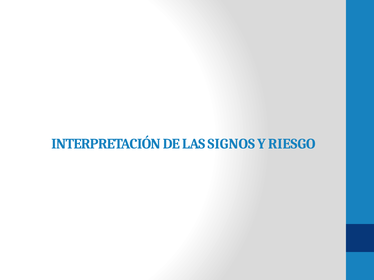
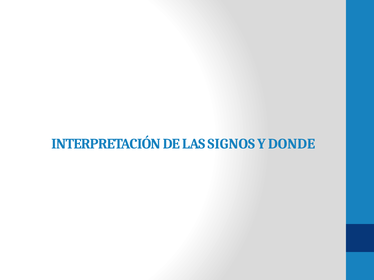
RIESGO: RIESGO -> DONDE
